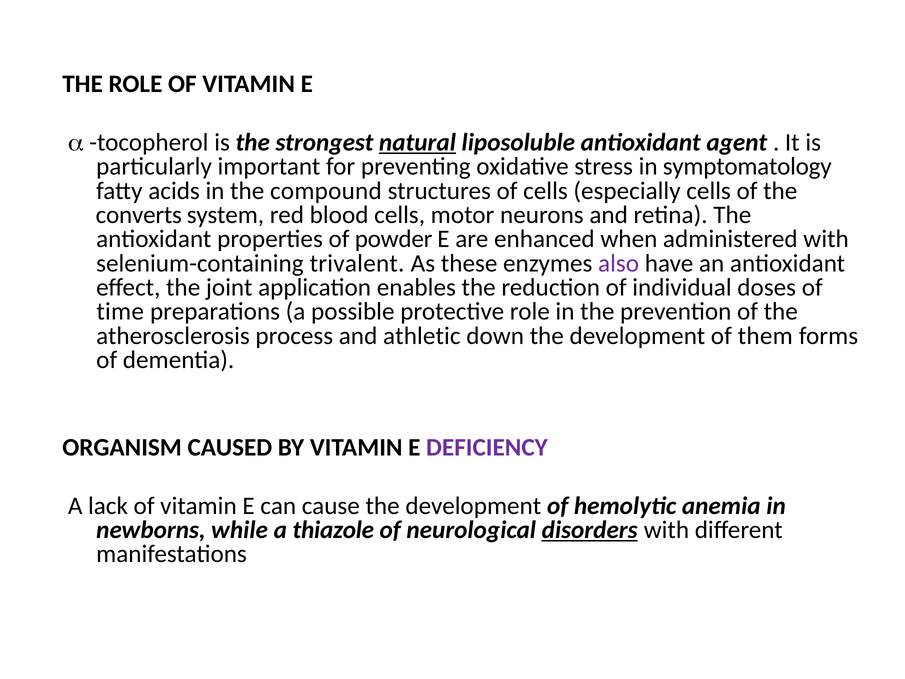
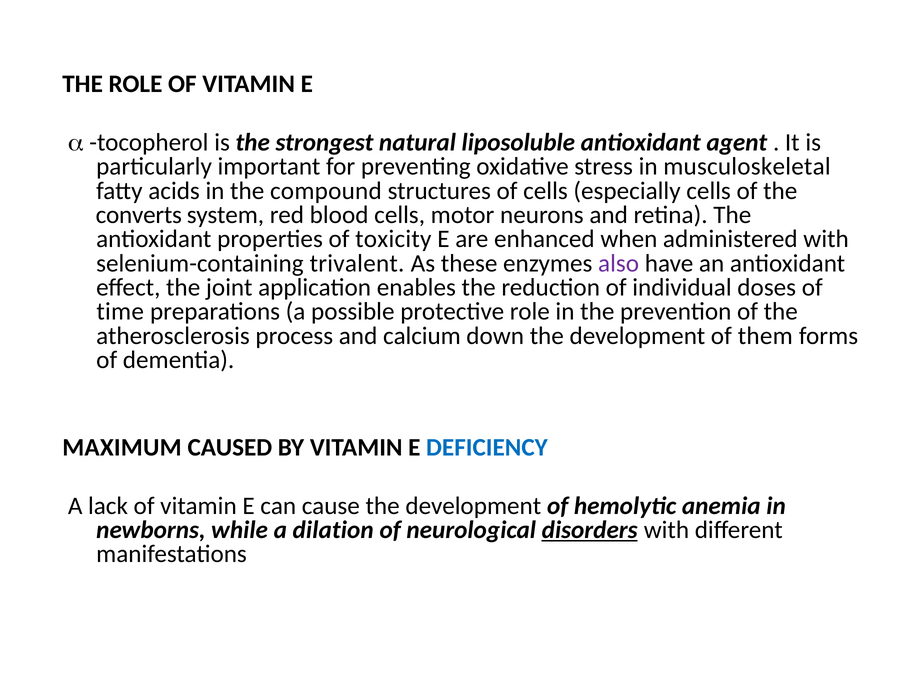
natural underline: present -> none
symptomatology: symptomatology -> musculoskeletal
powder: powder -> toxicity
athletic: athletic -> calcium
ORGANISM: ORGANISM -> MAXIMUM
DEFICIENCY colour: purple -> blue
thiazole: thiazole -> dilation
